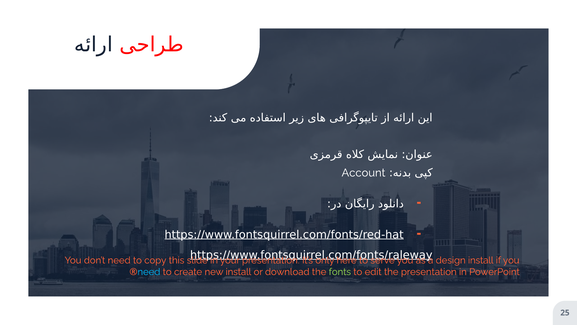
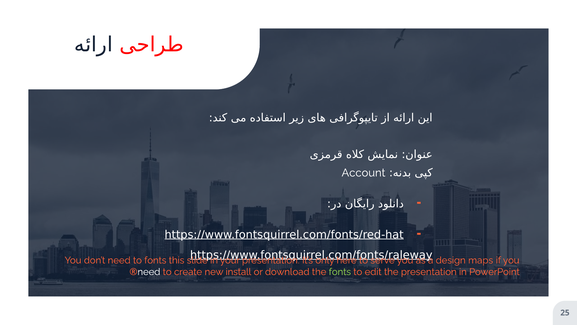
to copy: copy -> fonts
design install: install -> maps
need at (149, 271) colour: light blue -> white
